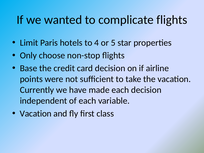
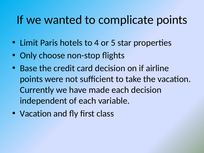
complicate flights: flights -> points
